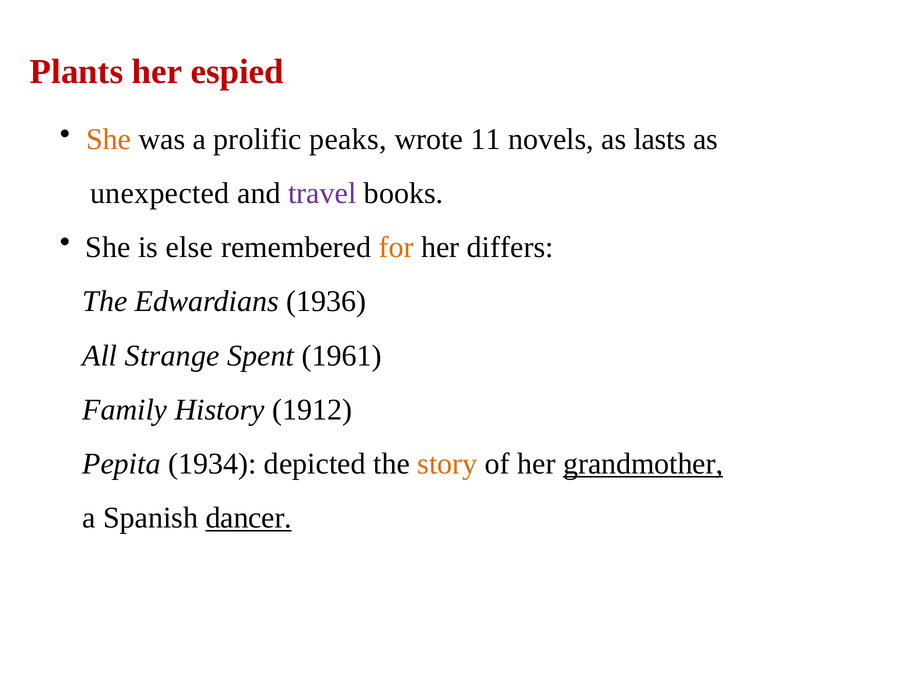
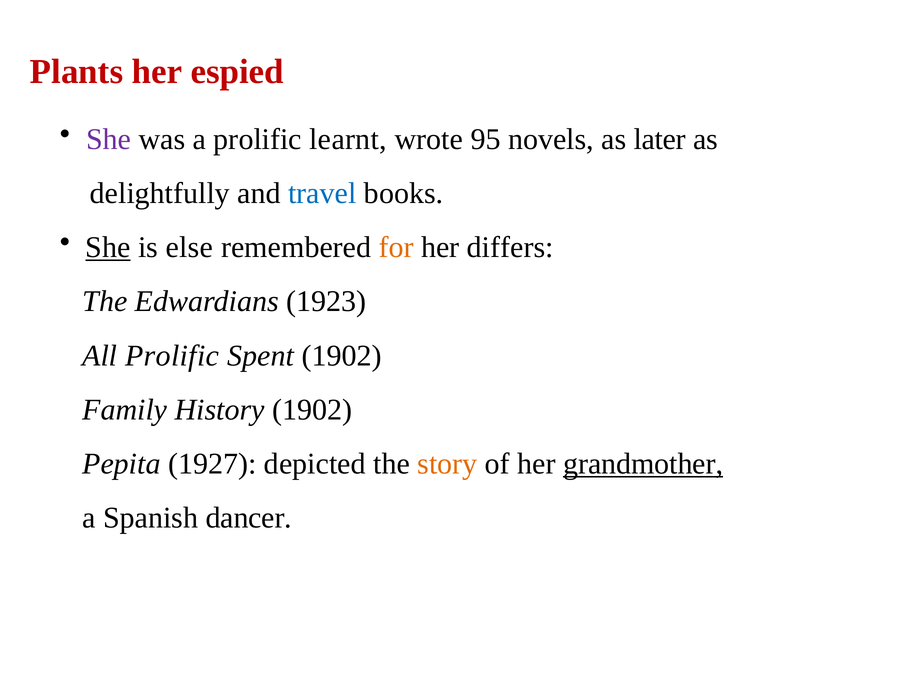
She at (109, 139) colour: orange -> purple
peaks: peaks -> learnt
11: 11 -> 95
lasts: lasts -> later
unexpected: unexpected -> delightfully
travel colour: purple -> blue
She at (108, 247) underline: none -> present
1936: 1936 -> 1923
All Strange: Strange -> Prolific
Spent 1961: 1961 -> 1902
History 1912: 1912 -> 1902
1934: 1934 -> 1927
dancer underline: present -> none
